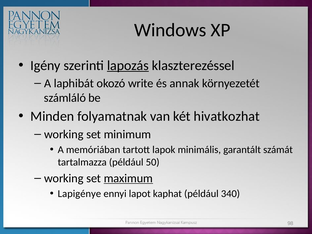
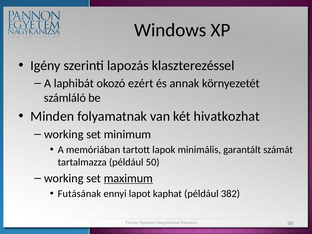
lapozás underline: present -> none
write: write -> ezért
Lapigénye: Lapigénye -> Futásának
340: 340 -> 382
